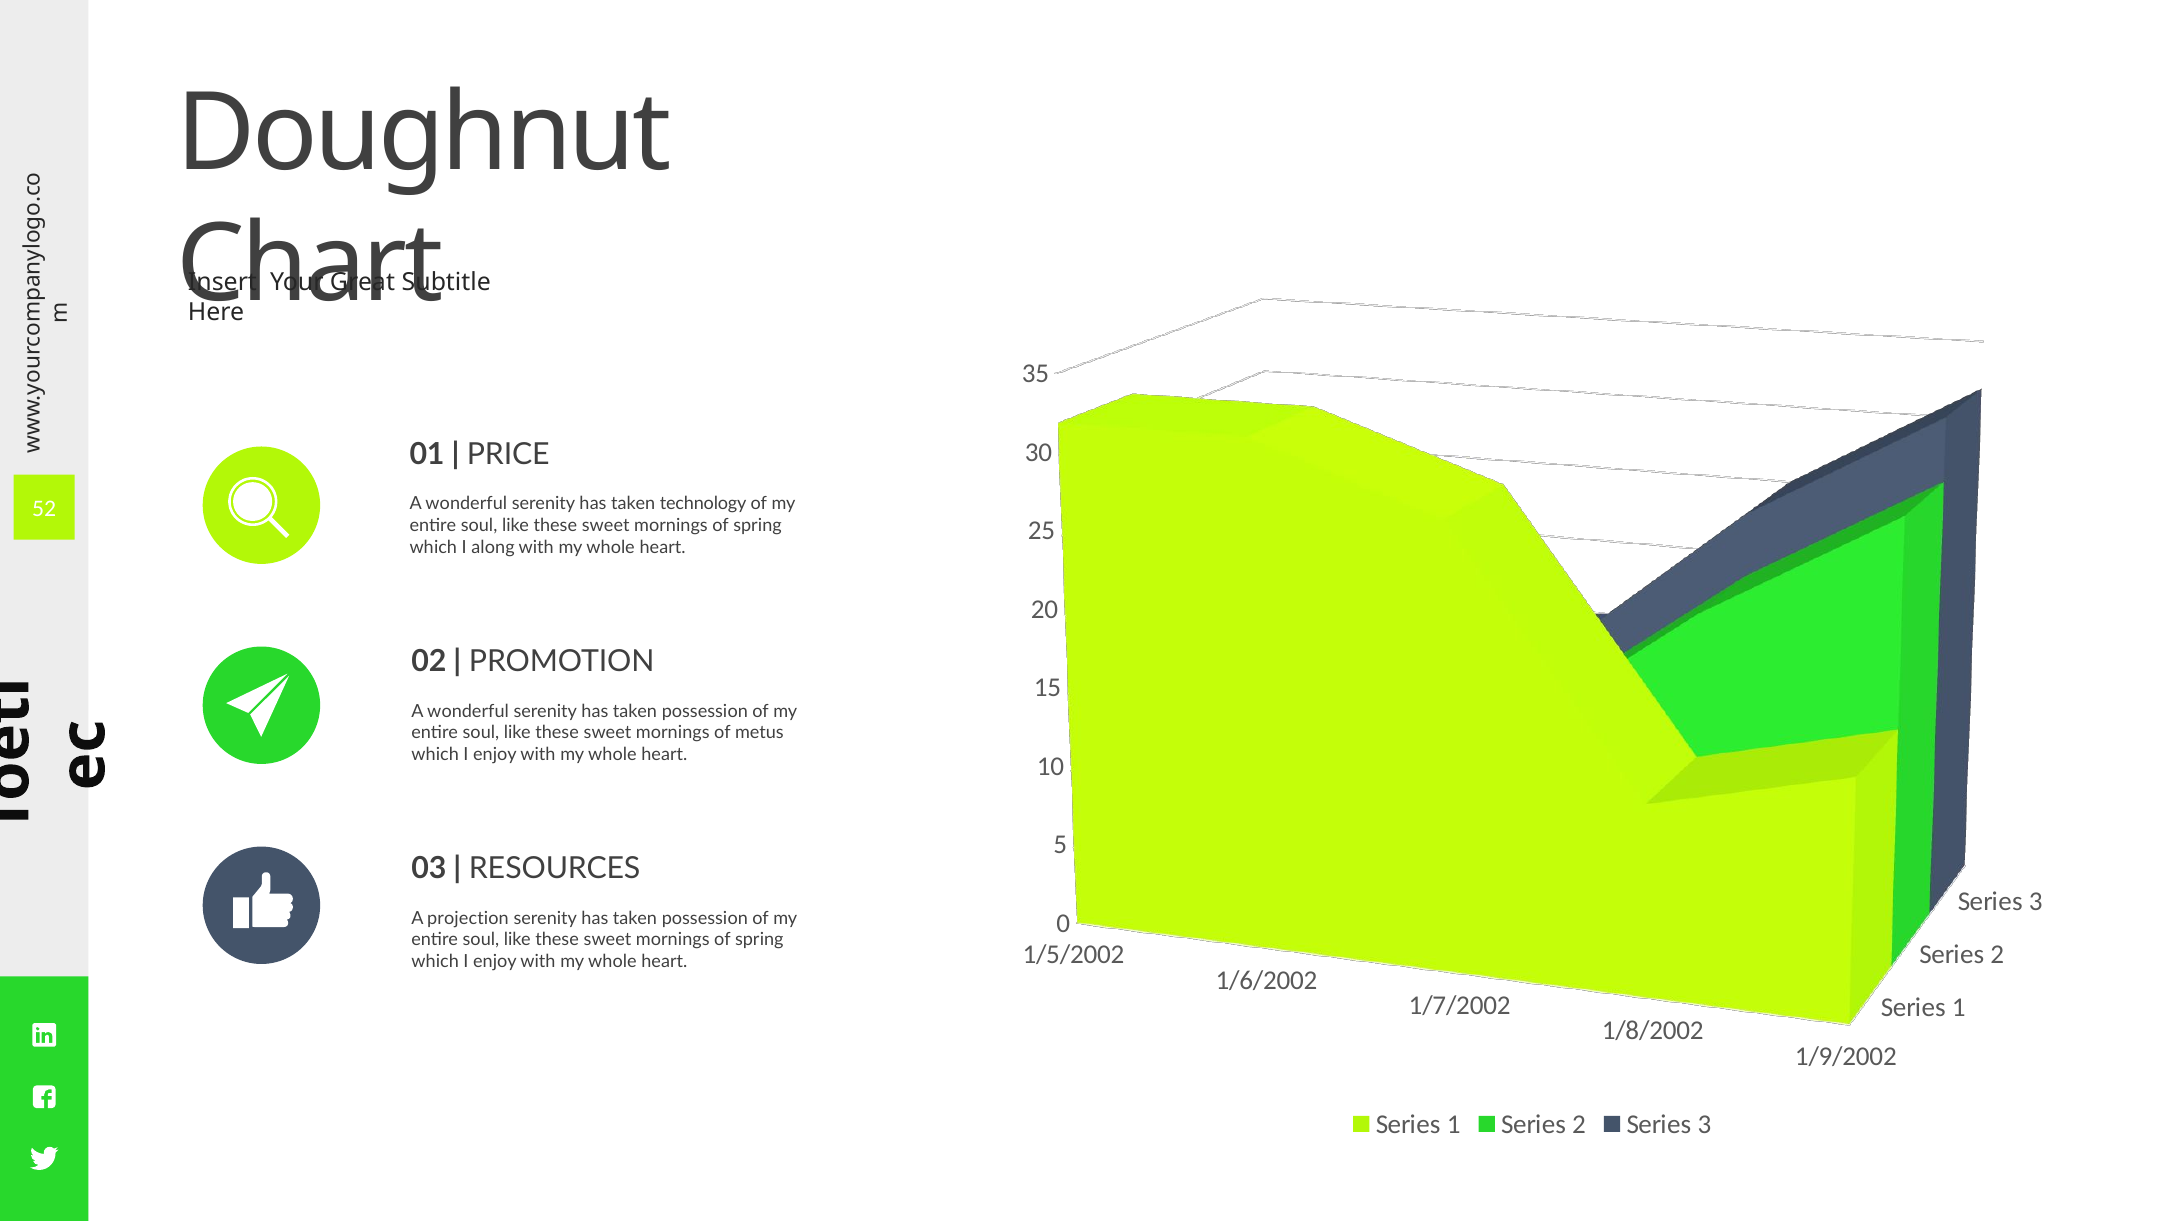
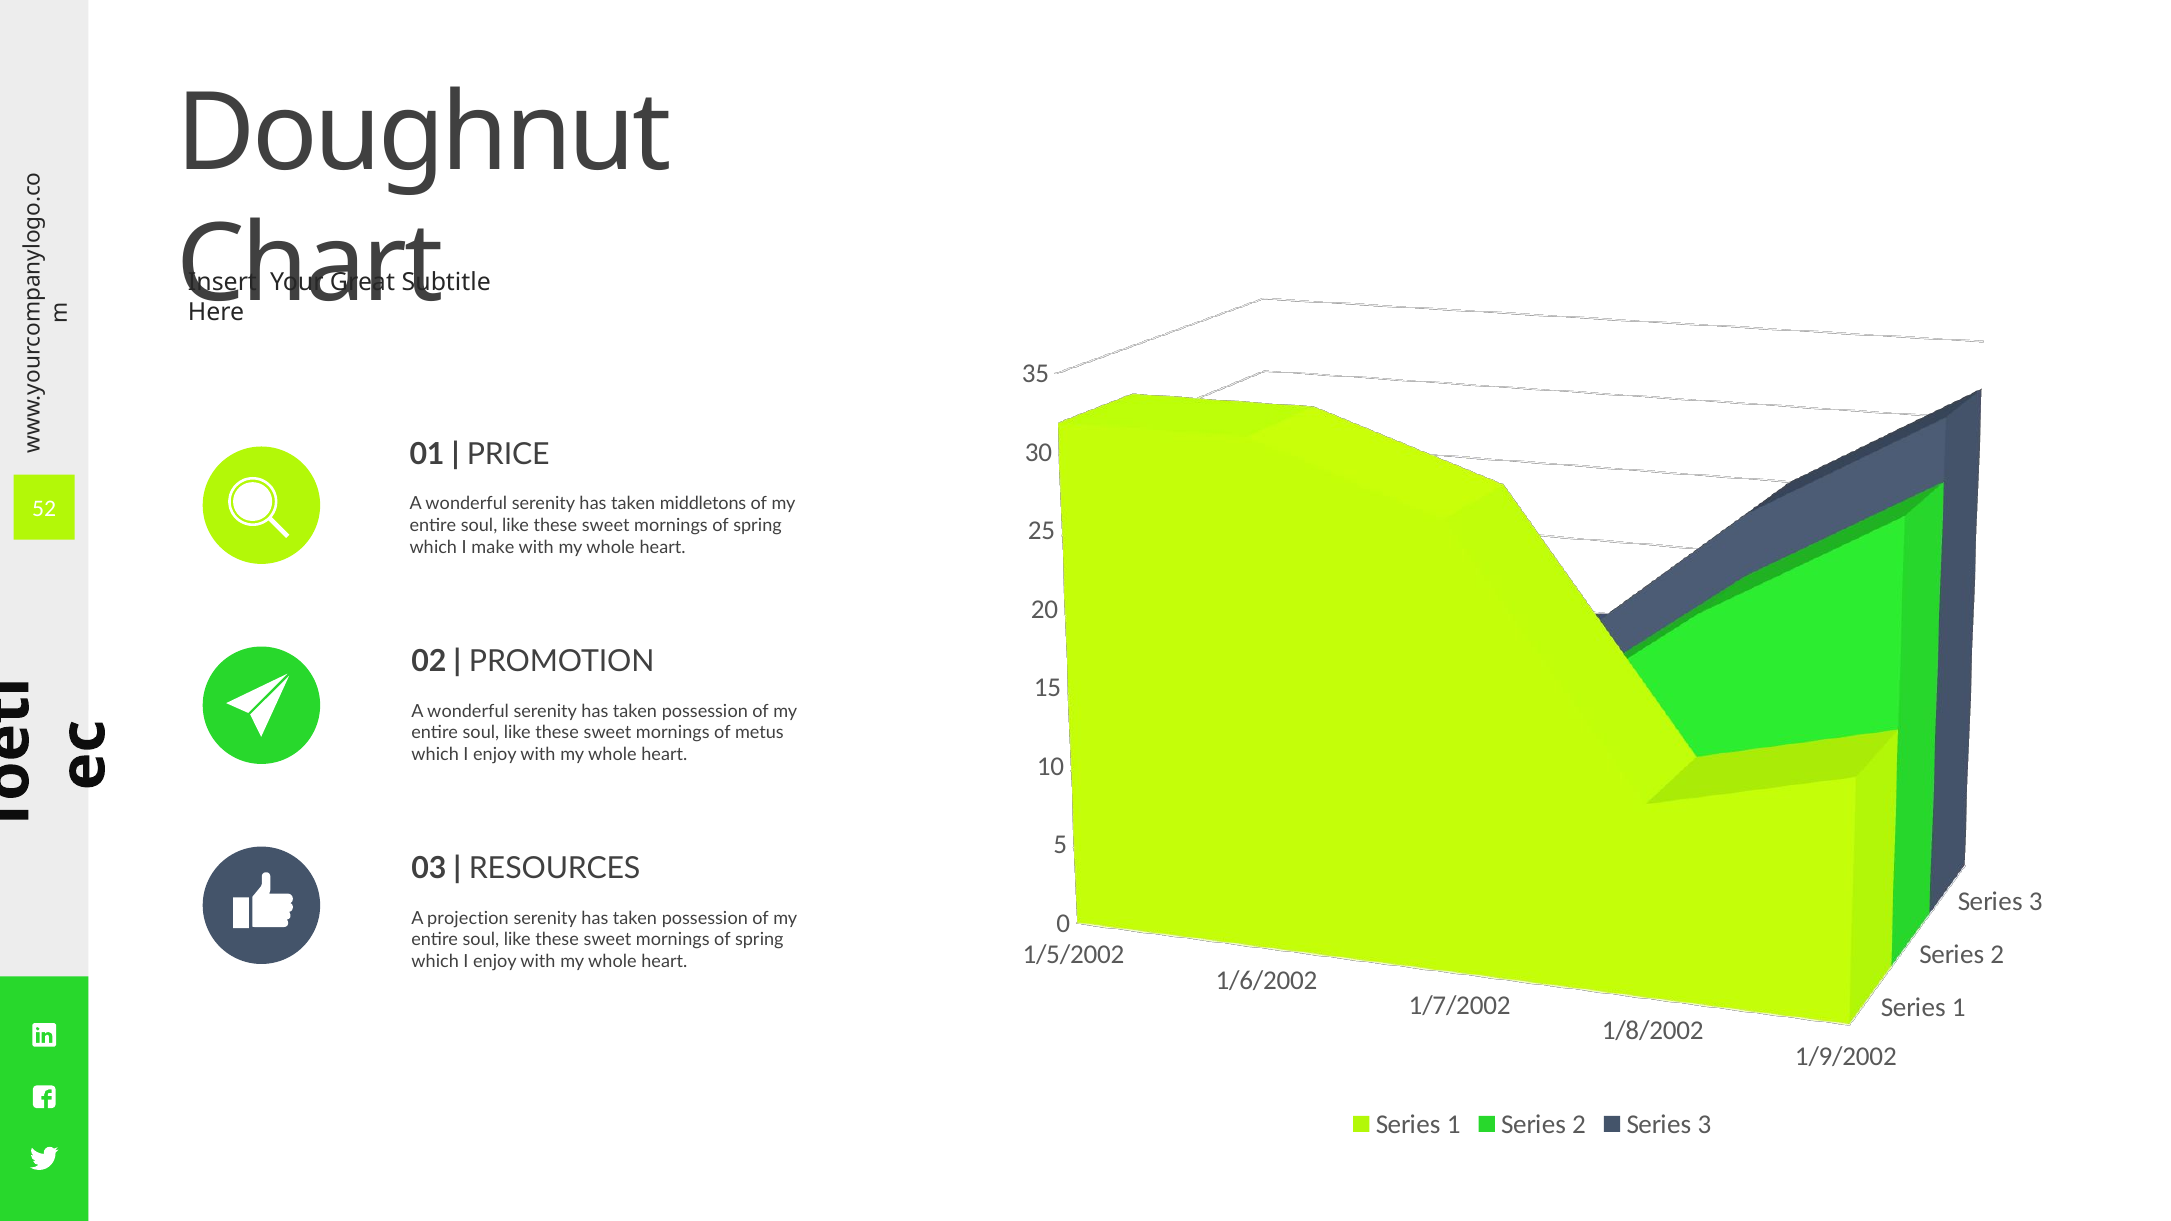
technology: technology -> middletons
along: along -> make
